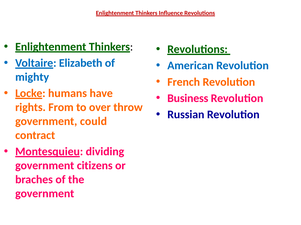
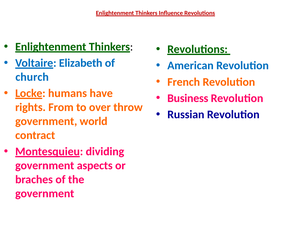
mighty: mighty -> church
could: could -> world
citizens: citizens -> aspects
